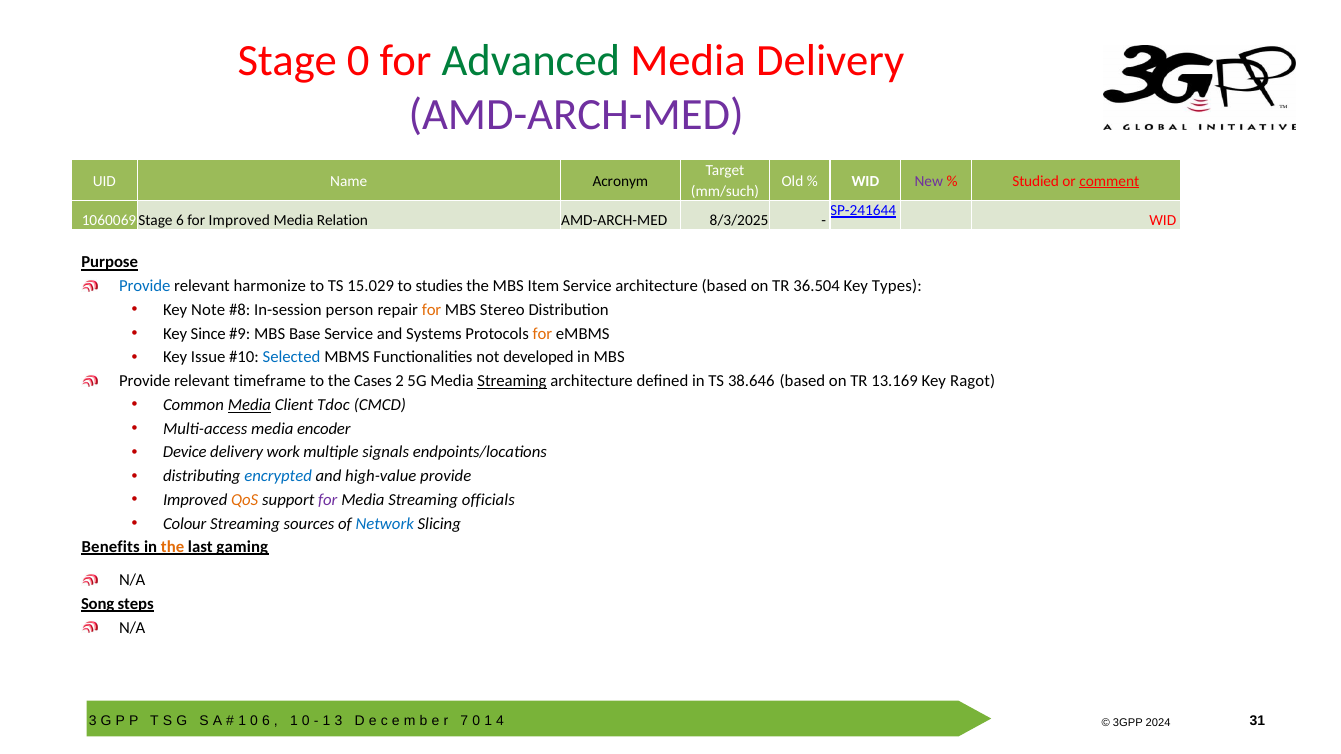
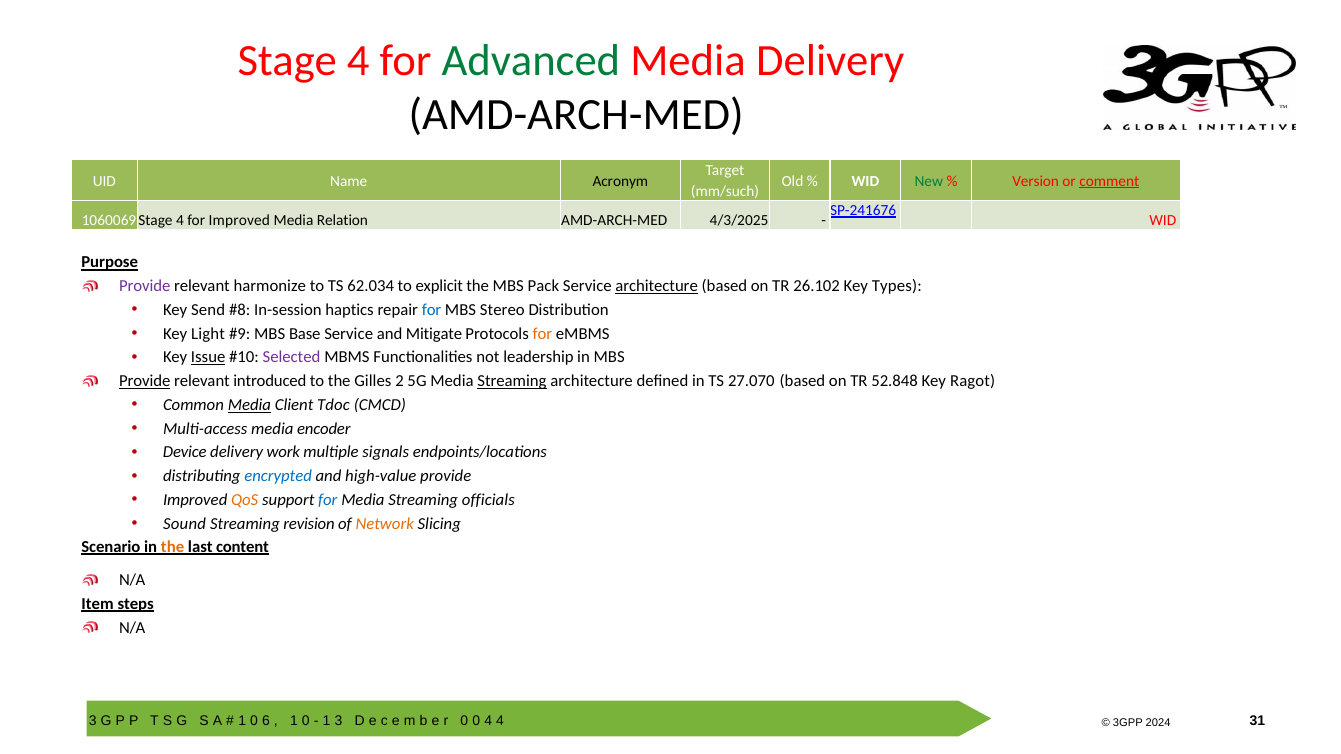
Stage 0: 0 -> 4
AMD-ARCH-MED at (576, 114) colour: purple -> black
New colour: purple -> green
Studied: Studied -> Version
SP-241644: SP-241644 -> SP-241676
6 at (180, 220): 6 -> 4
8/3/2025: 8/3/2025 -> 4/3/2025
Provide at (145, 286) colour: blue -> purple
15.029: 15.029 -> 62.034
studies: studies -> explicit
Item: Item -> Pack
architecture at (657, 286) underline: none -> present
36.504: 36.504 -> 26.102
Note: Note -> Send
person: person -> haptics
for at (432, 310) colour: orange -> blue
Since: Since -> Light
Systems: Systems -> Mitigate
Issue underline: none -> present
Selected colour: blue -> purple
developed: developed -> leadership
Provide at (145, 381) underline: none -> present
timeframe: timeframe -> introduced
Cases: Cases -> Gilles
38.646: 38.646 -> 27.070
13.169: 13.169 -> 52.848
for at (328, 500) colour: purple -> blue
Colour: Colour -> Sound
sources: sources -> revision
Network colour: blue -> orange
Benefits: Benefits -> Scenario
gaming: gaming -> content
Song: Song -> Item
7 at (464, 721): 7 -> 0
1 at (488, 721): 1 -> 4
